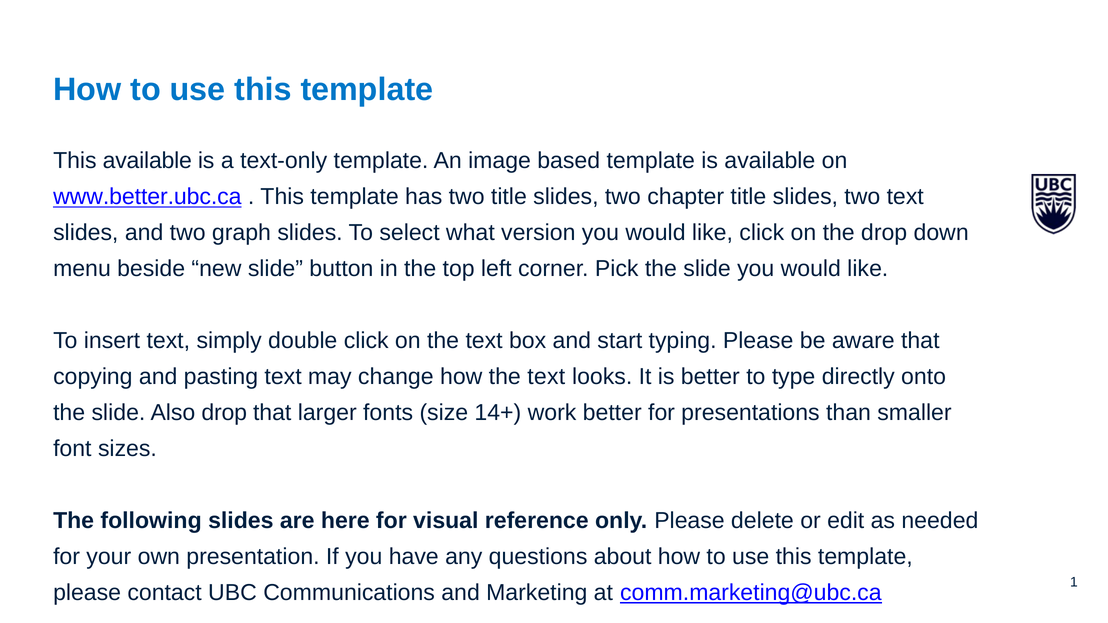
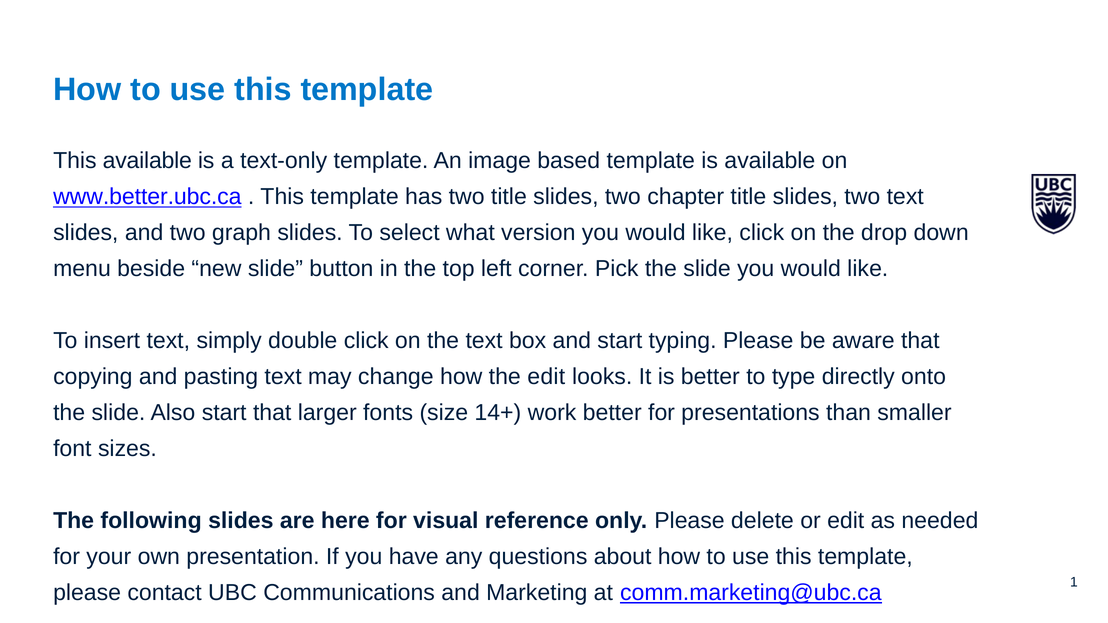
how the text: text -> edit
Also drop: drop -> start
